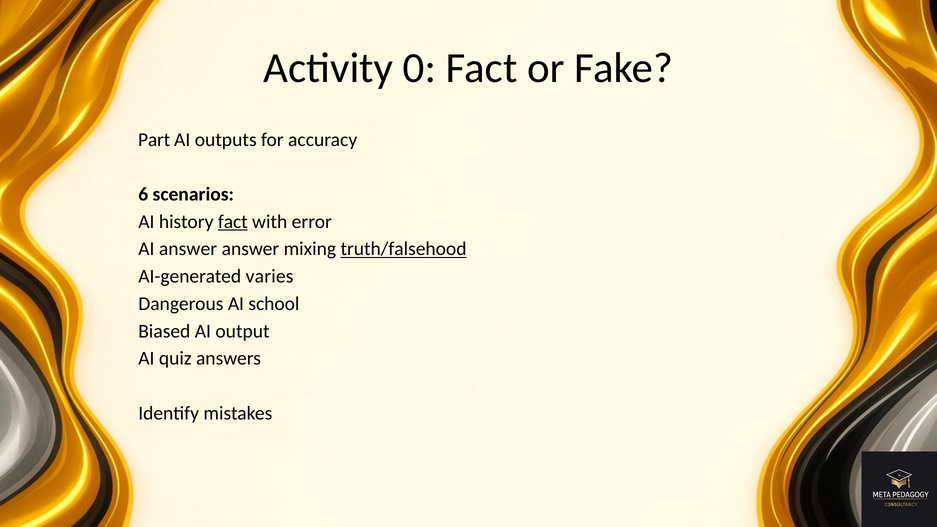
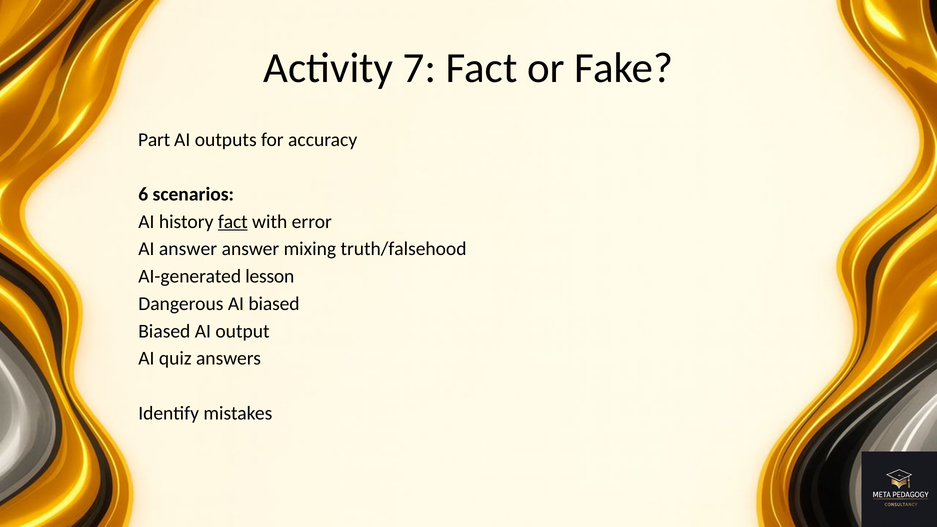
0: 0 -> 7
truth/falsehood underline: present -> none
varies: varies -> lesson
AI school: school -> biased
